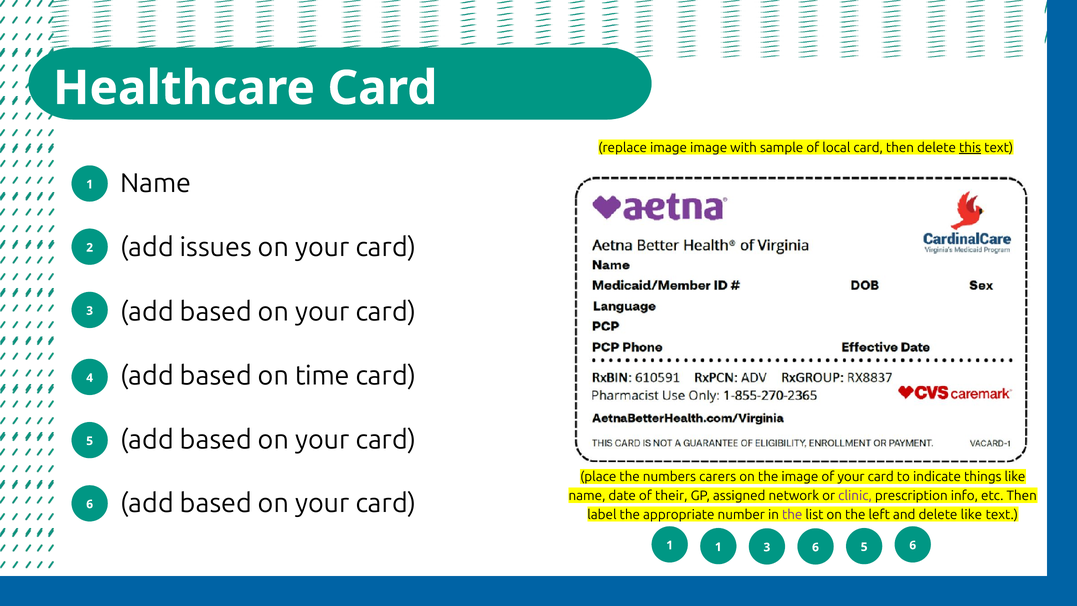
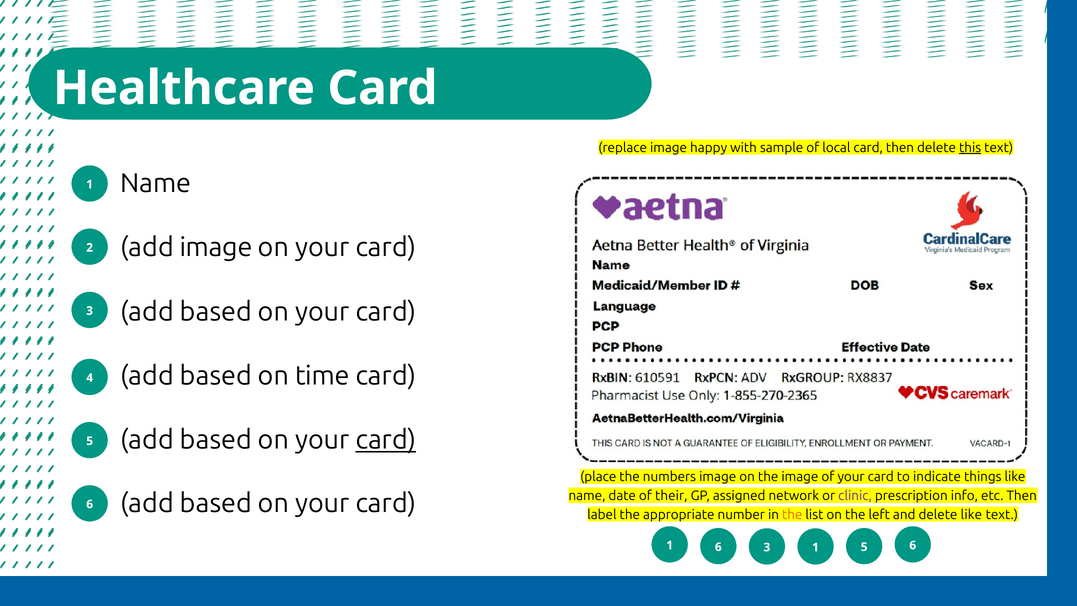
image image: image -> happy
add issues: issues -> image
card at (386, 440) underline: none -> present
numbers carers: carers -> image
the at (792, 515) colour: purple -> orange
1 1: 1 -> 6
3 6: 6 -> 1
